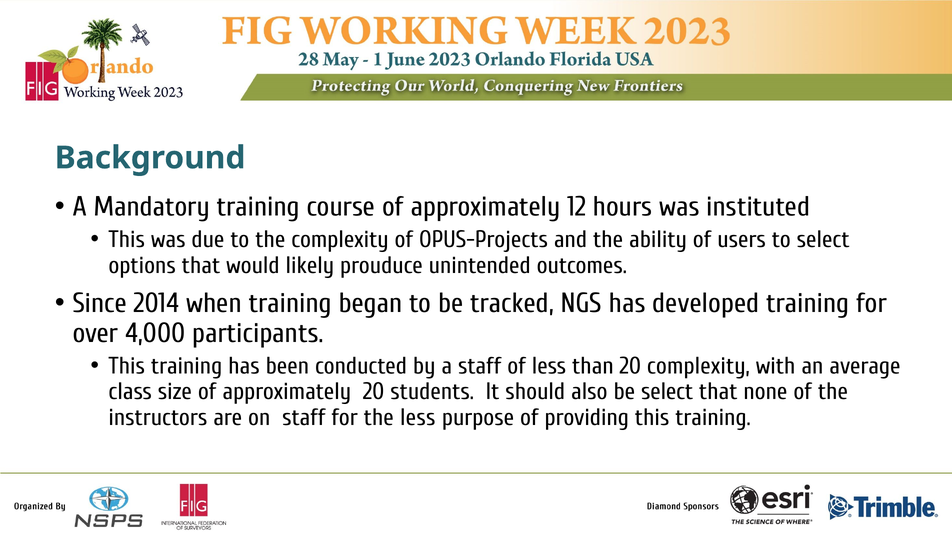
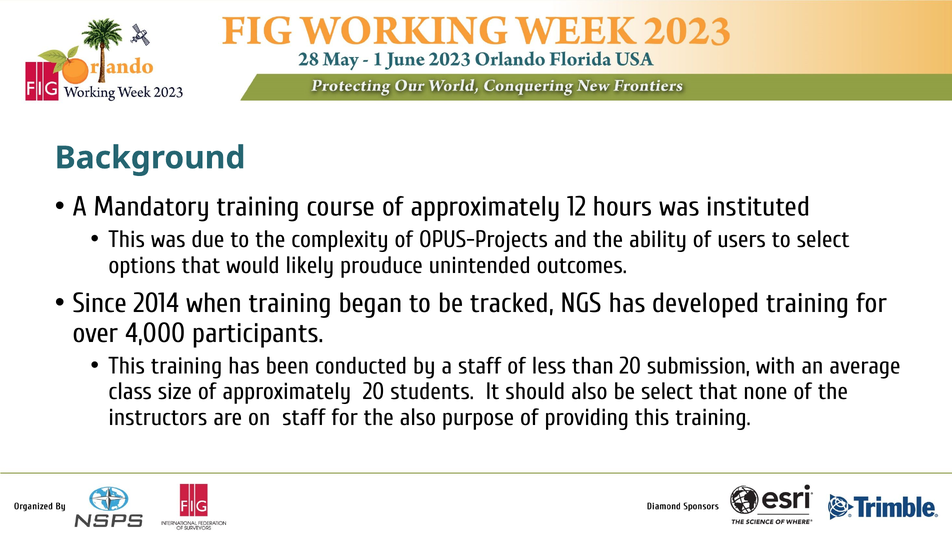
20 complexity: complexity -> submission
the less: less -> also
